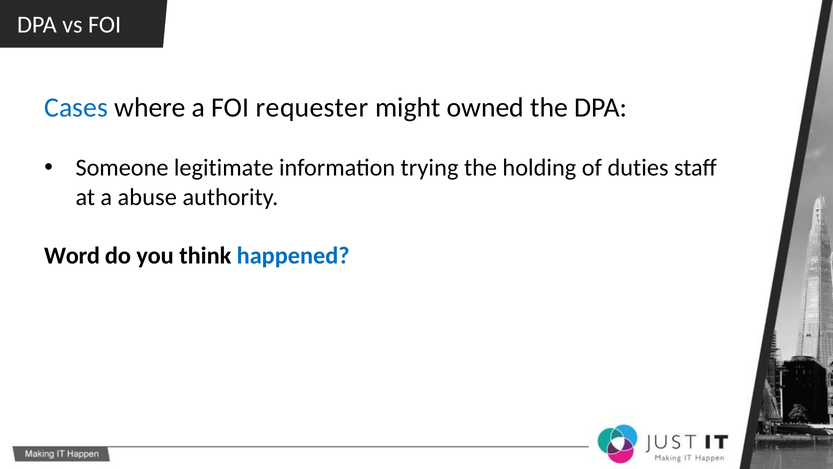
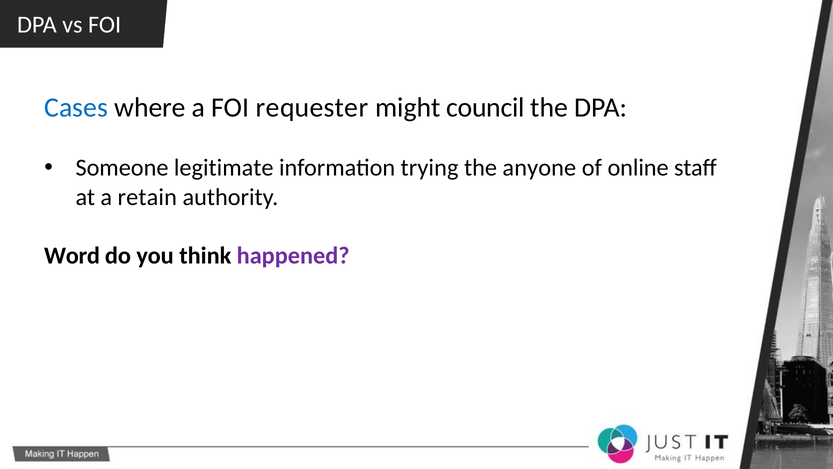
owned: owned -> council
holding: holding -> anyone
duties: duties -> online
abuse: abuse -> retain
happened colour: blue -> purple
